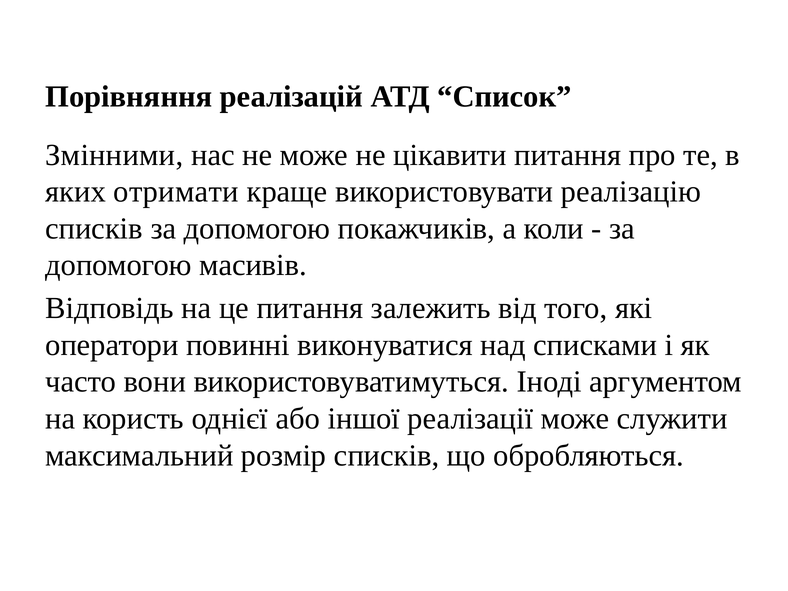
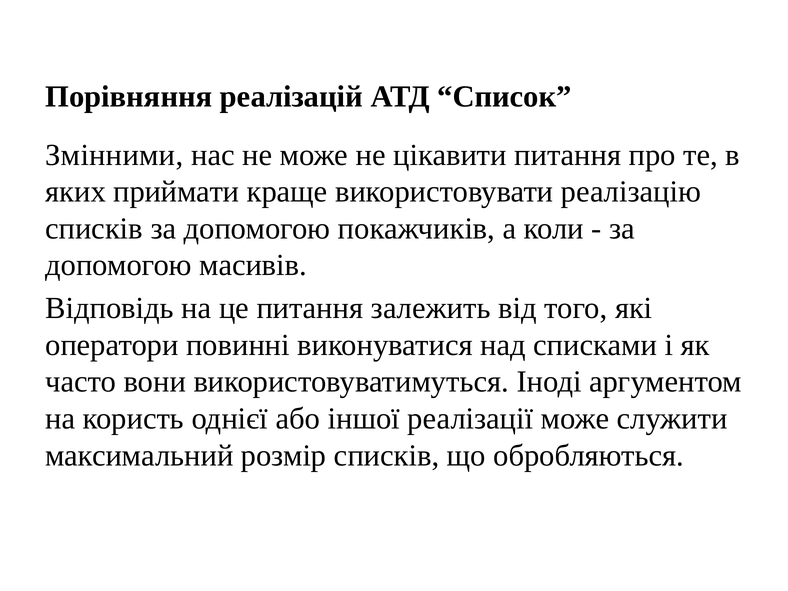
отримати: отримати -> приймати
